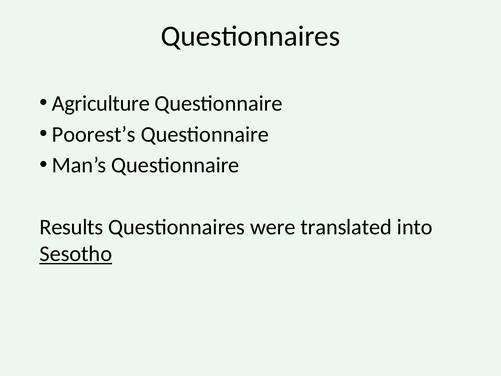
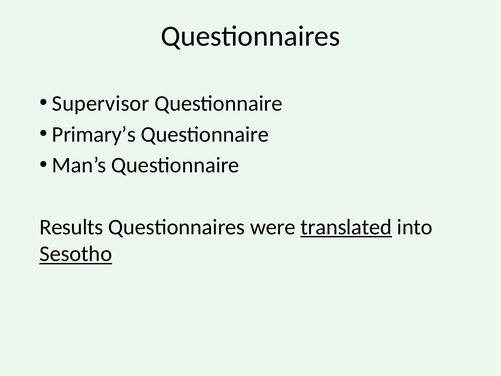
Agriculture: Agriculture -> Supervisor
Poorest’s: Poorest’s -> Primary’s
translated underline: none -> present
